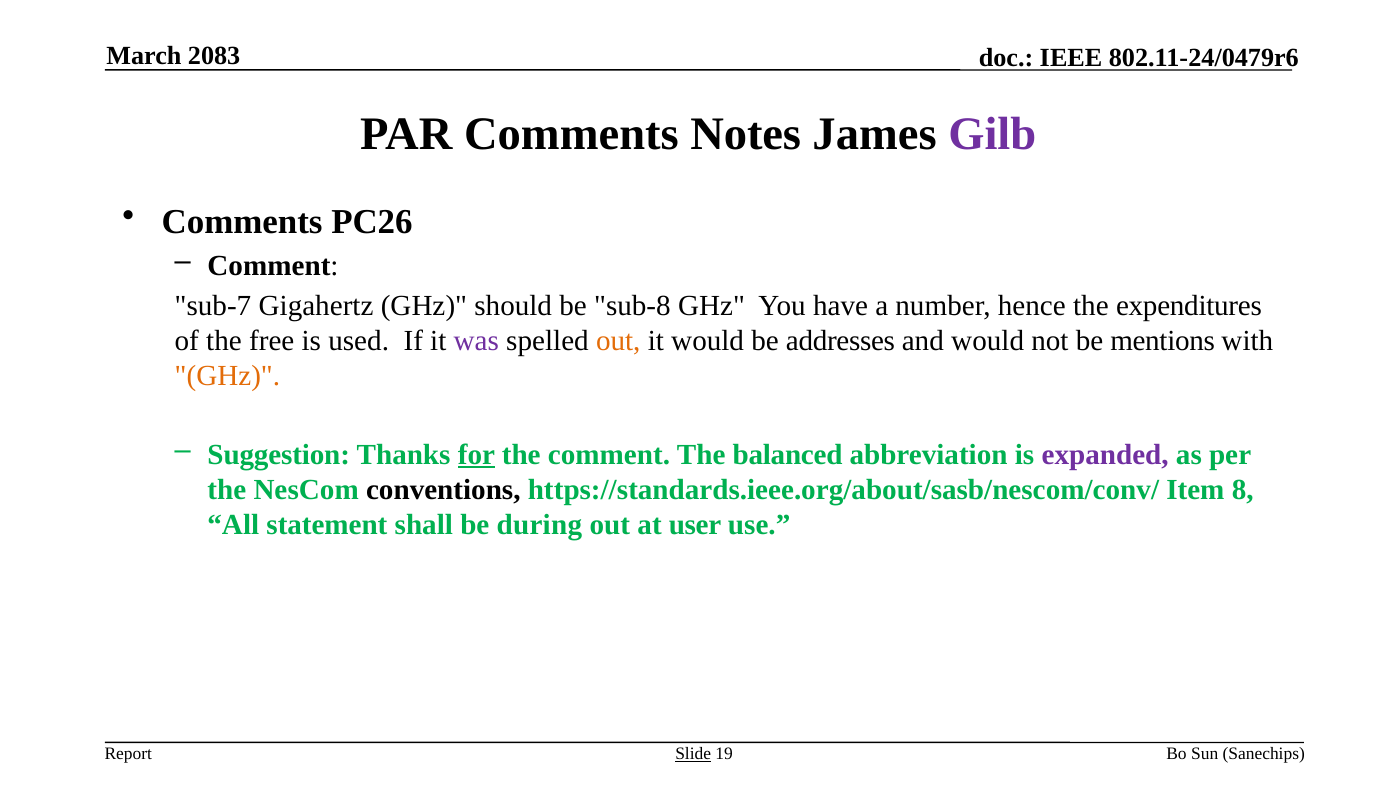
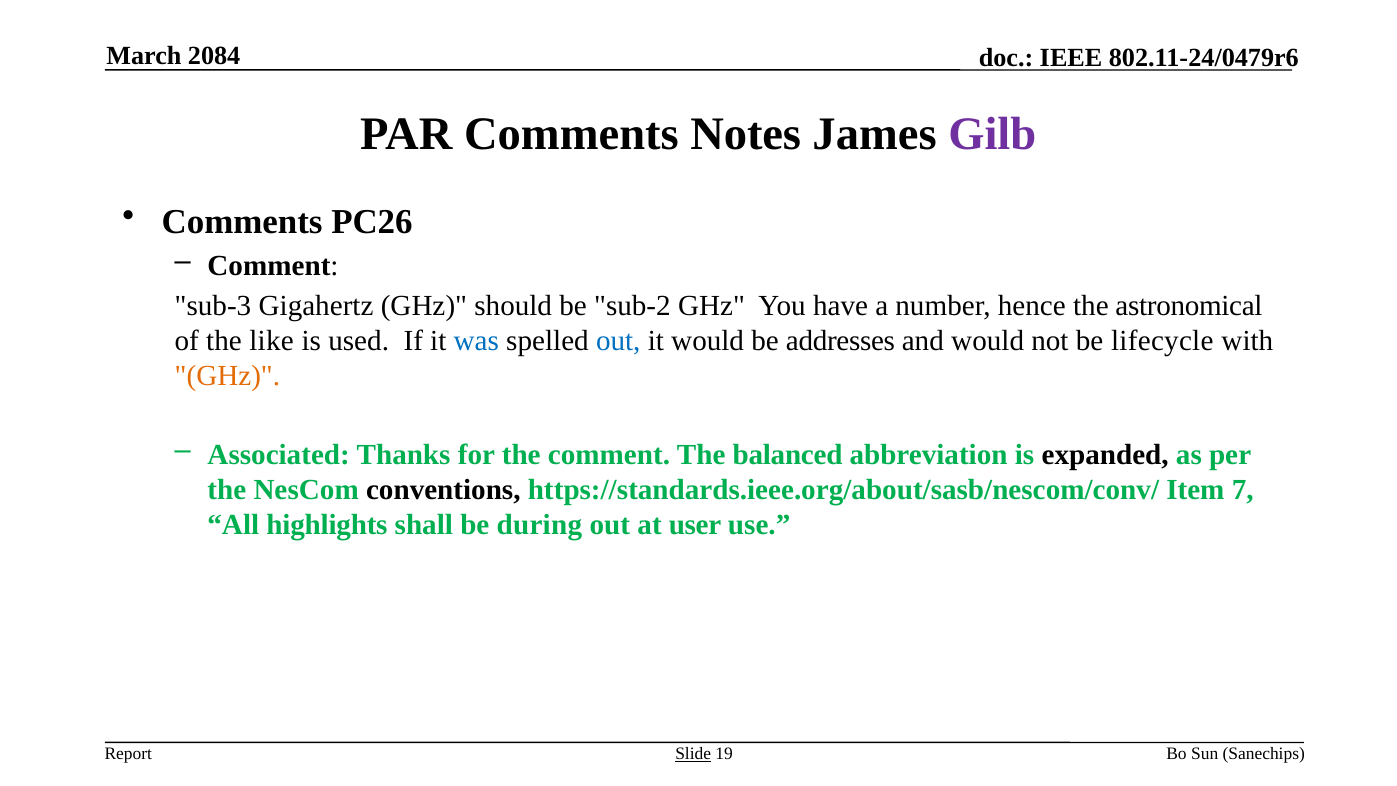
2083: 2083 -> 2084
sub-7: sub-7 -> sub-3
sub-8: sub-8 -> sub-2
expenditures: expenditures -> astronomical
free: free -> like
was colour: purple -> blue
out at (618, 341) colour: orange -> blue
mentions: mentions -> lifecycle
Suggestion: Suggestion -> Associated
for underline: present -> none
expanded colour: purple -> black
8: 8 -> 7
statement: statement -> highlights
